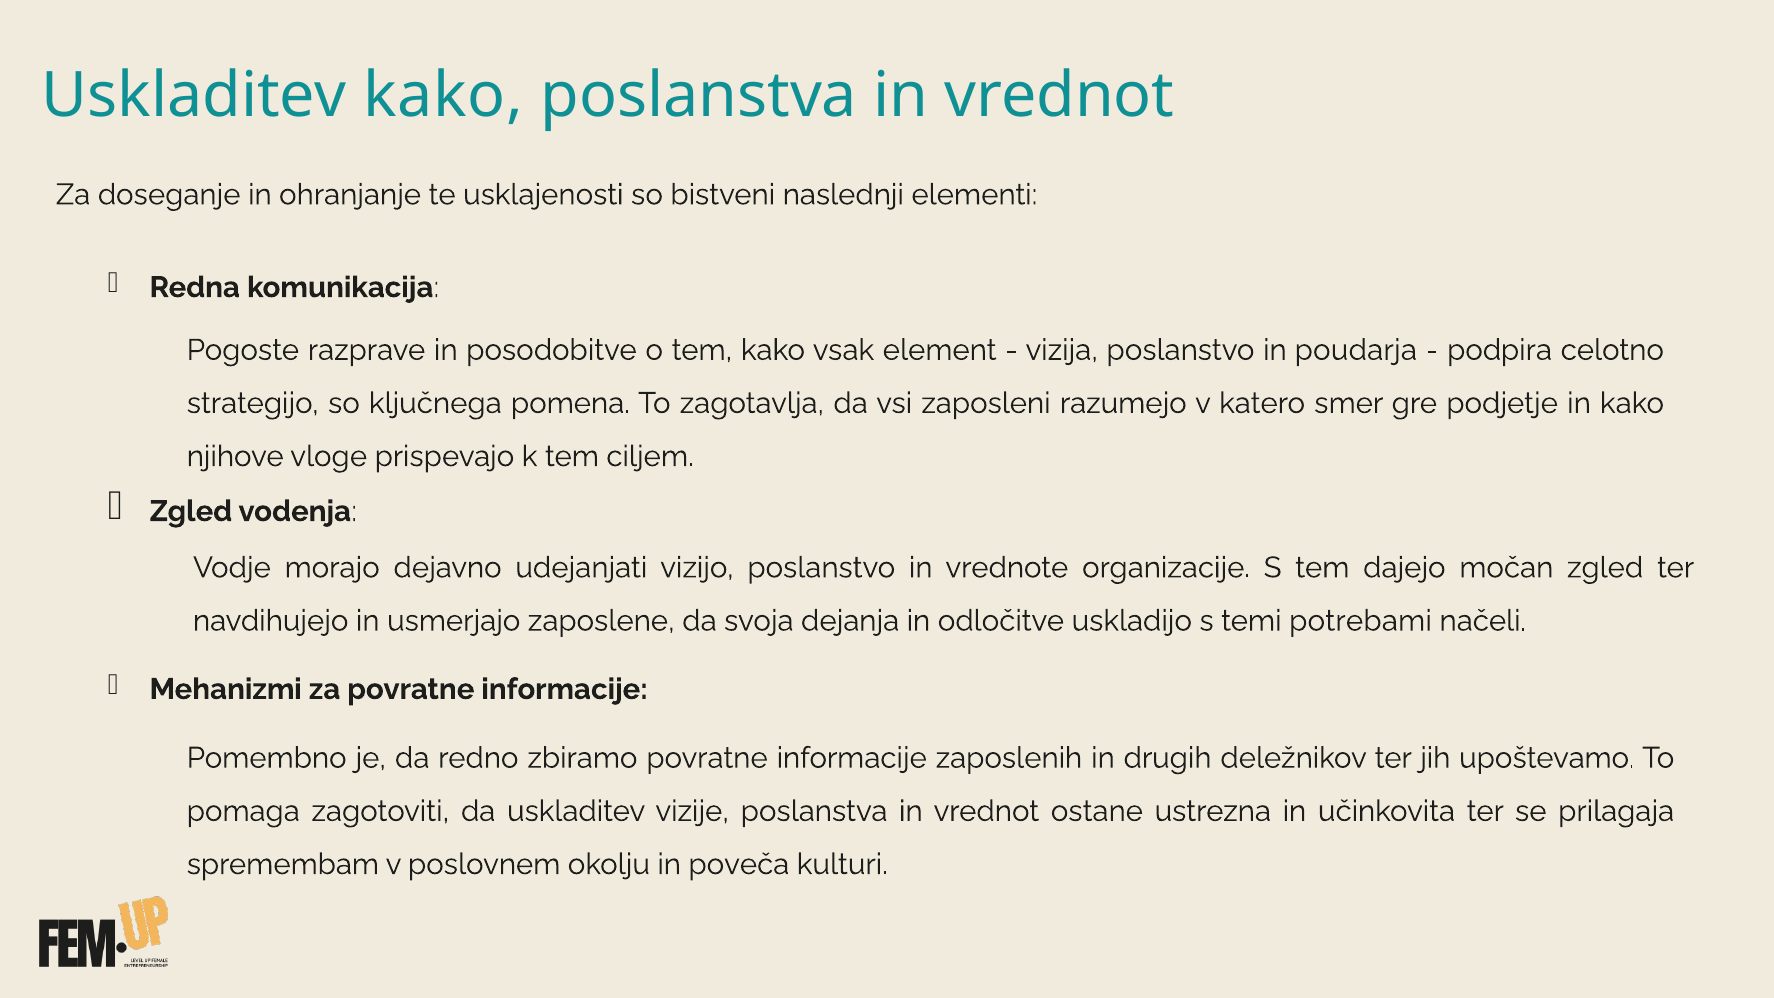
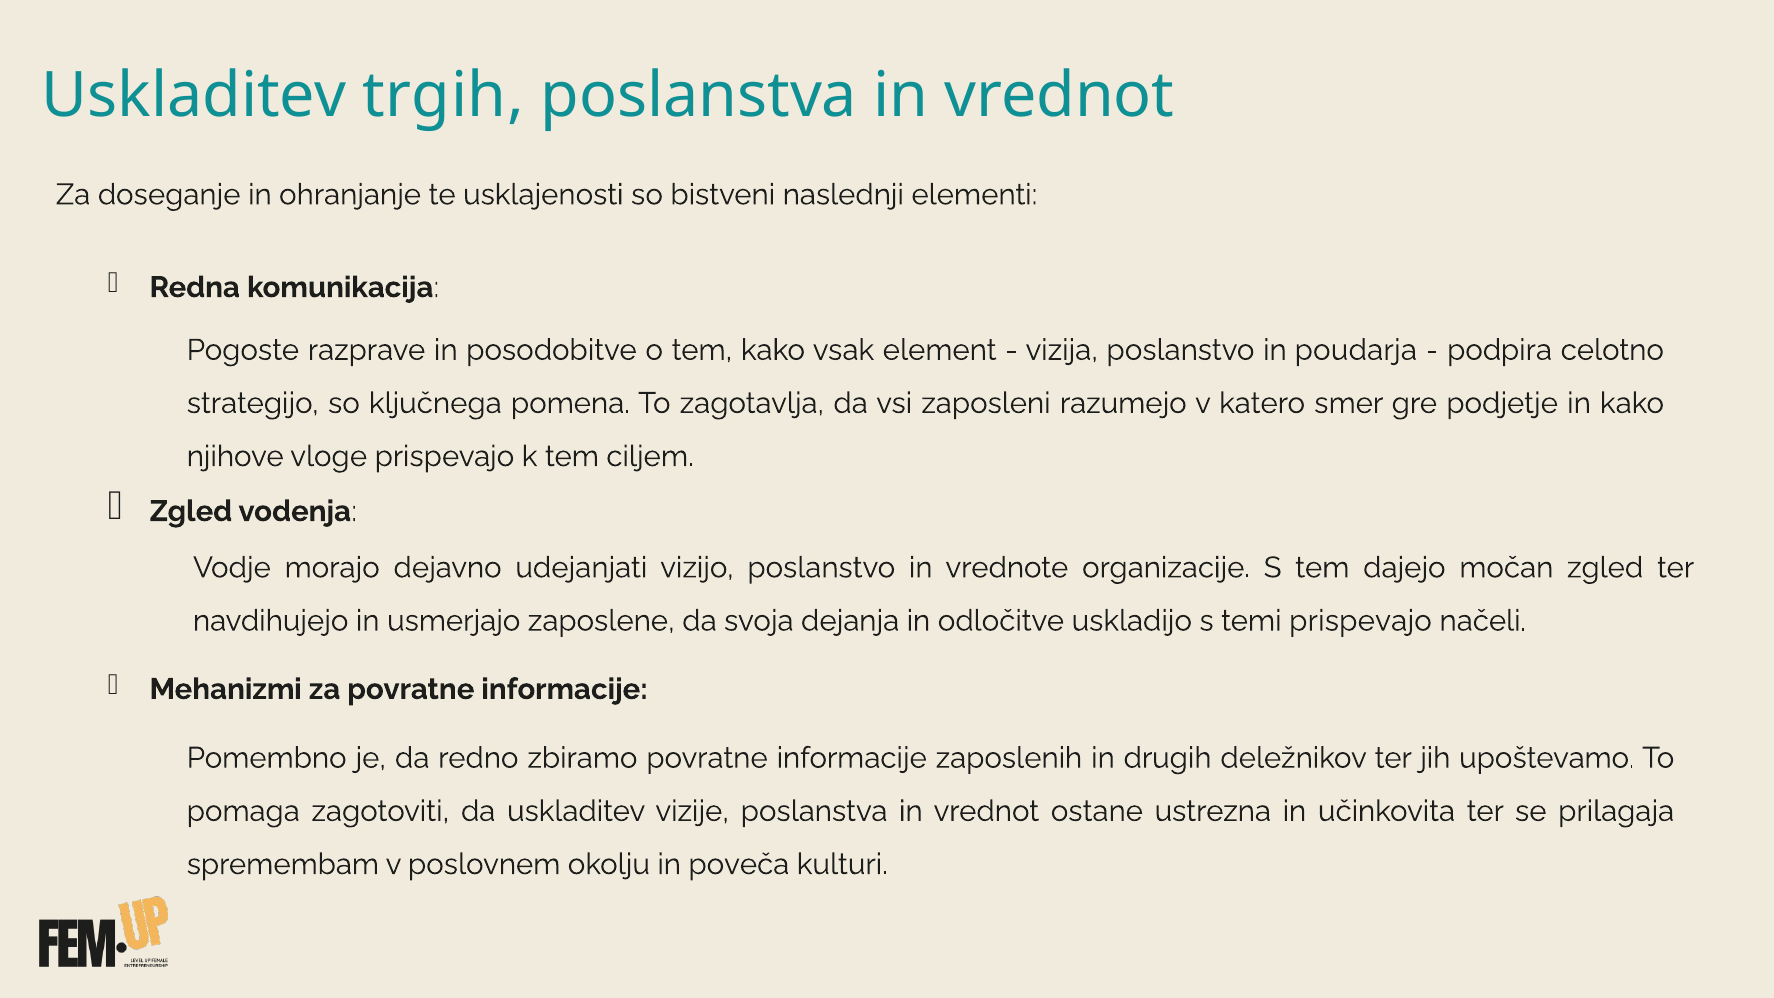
Uskladitev kako: kako -> trgih
temi potrebami: potrebami -> prispevajo
